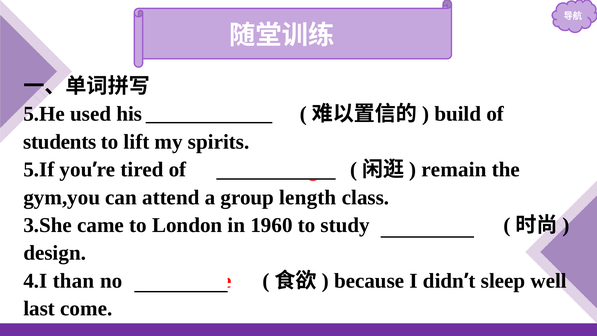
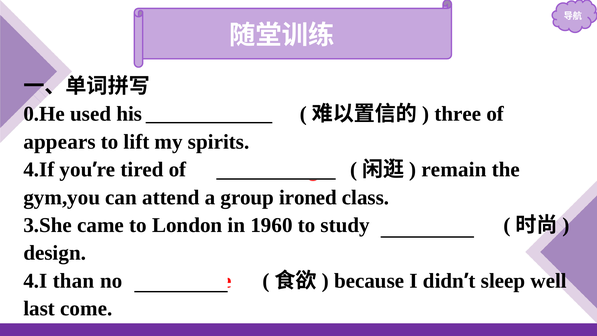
5.He: 5.He -> 0.He
build: build -> three
students: students -> appears
5.If: 5.If -> 4.If
length: length -> ironed
